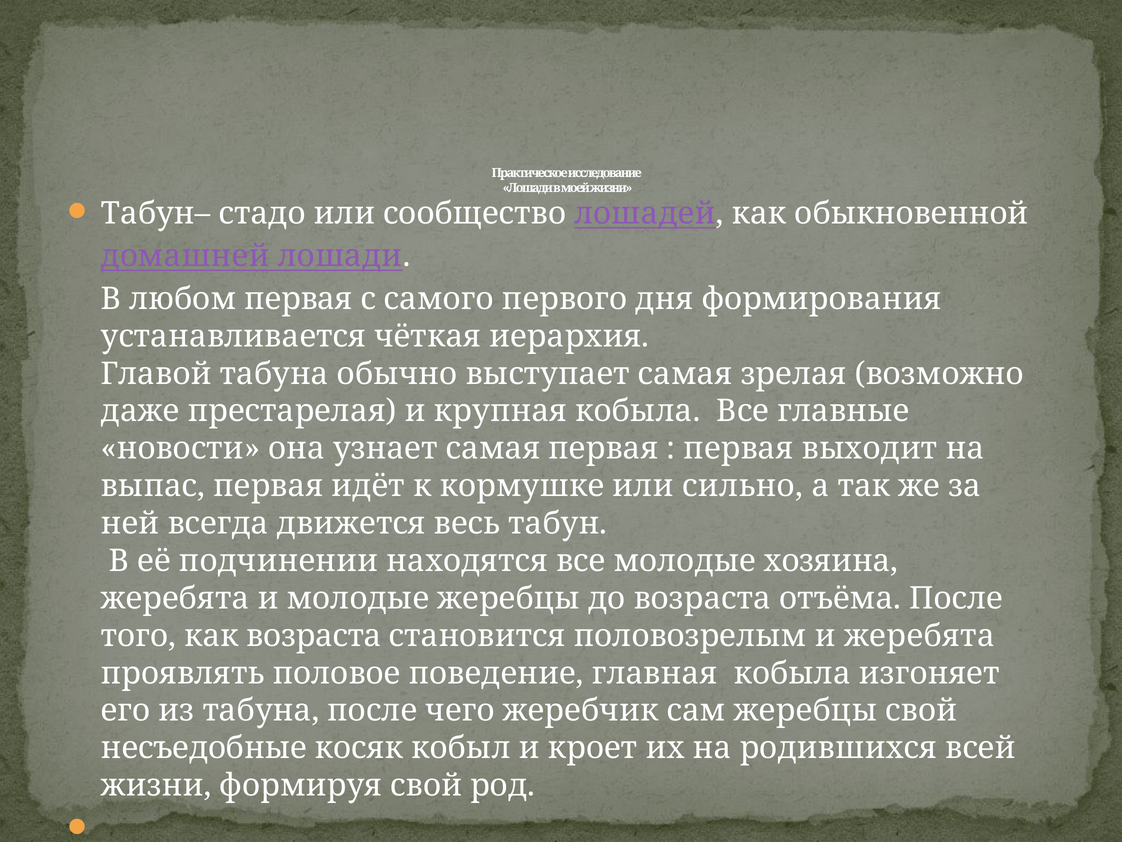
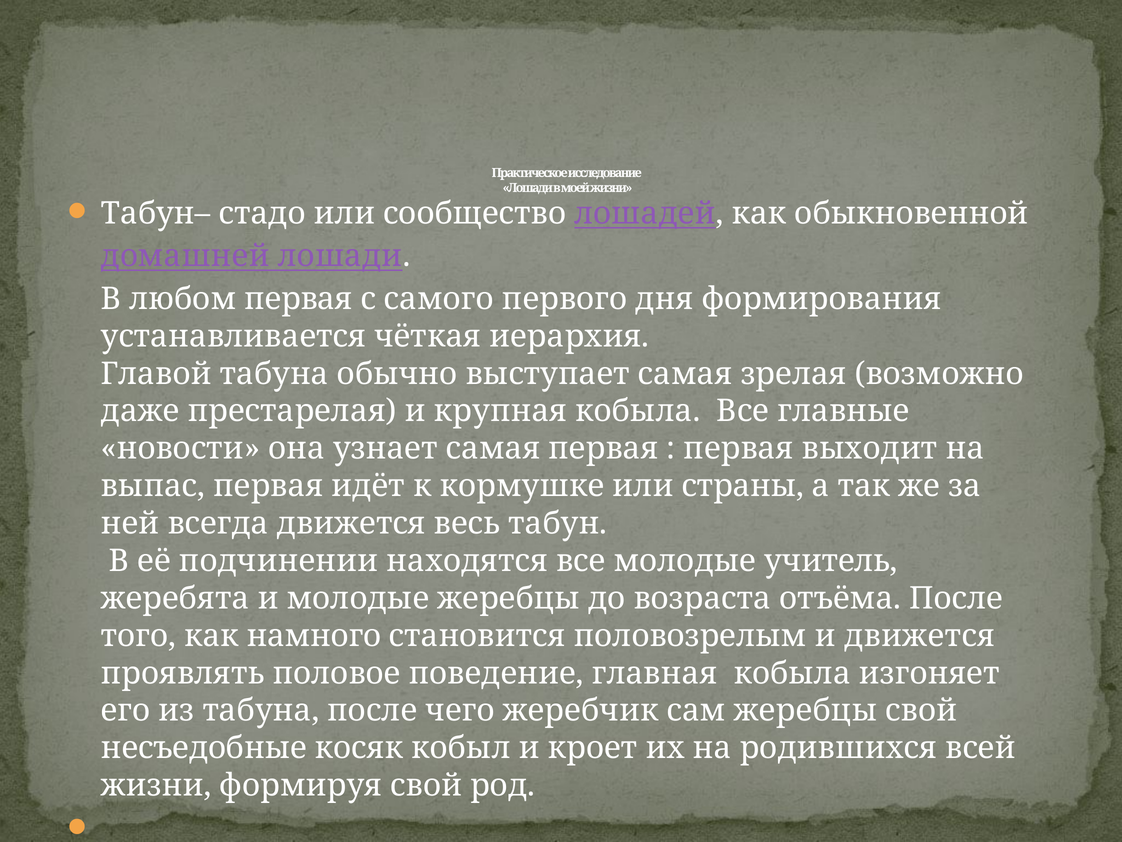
сильно: сильно -> страны
хозяина: хозяина -> учитель
как возраста: возраста -> намного
и жеребята: жеребята -> движется
